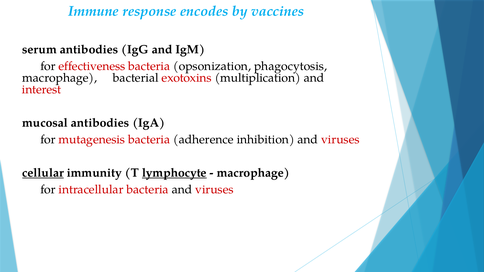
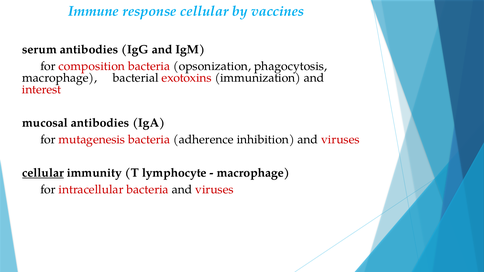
response encodes: encodes -> cellular
effectiveness: effectiveness -> composition
multiplication: multiplication -> immunization
lymphocyte underline: present -> none
